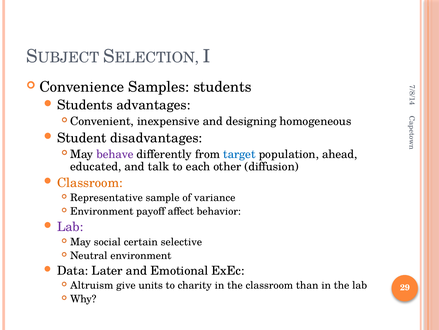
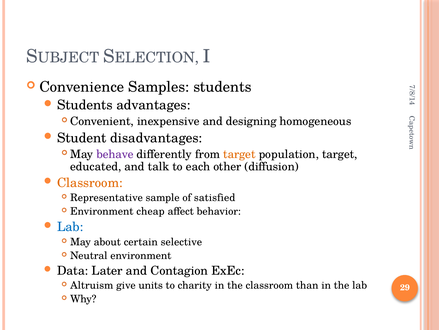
target at (239, 154) colour: blue -> orange
population ahead: ahead -> target
variance: variance -> satisfied
payoff: payoff -> cheap
Lab at (70, 227) colour: purple -> blue
social: social -> about
Emotional: Emotional -> Contagion
